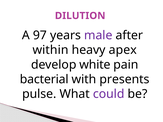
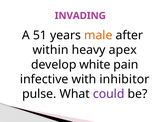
DILUTION: DILUTION -> INVADING
97: 97 -> 51
male colour: purple -> orange
bacterial: bacterial -> infective
presents: presents -> inhibitor
